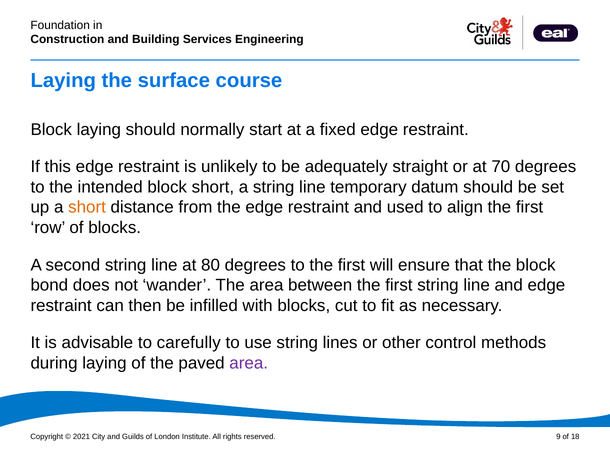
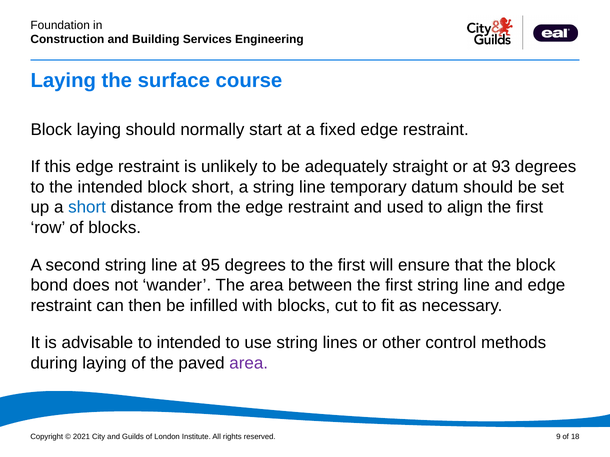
70: 70 -> 93
short at (87, 208) colour: orange -> blue
80: 80 -> 95
to carefully: carefully -> intended
